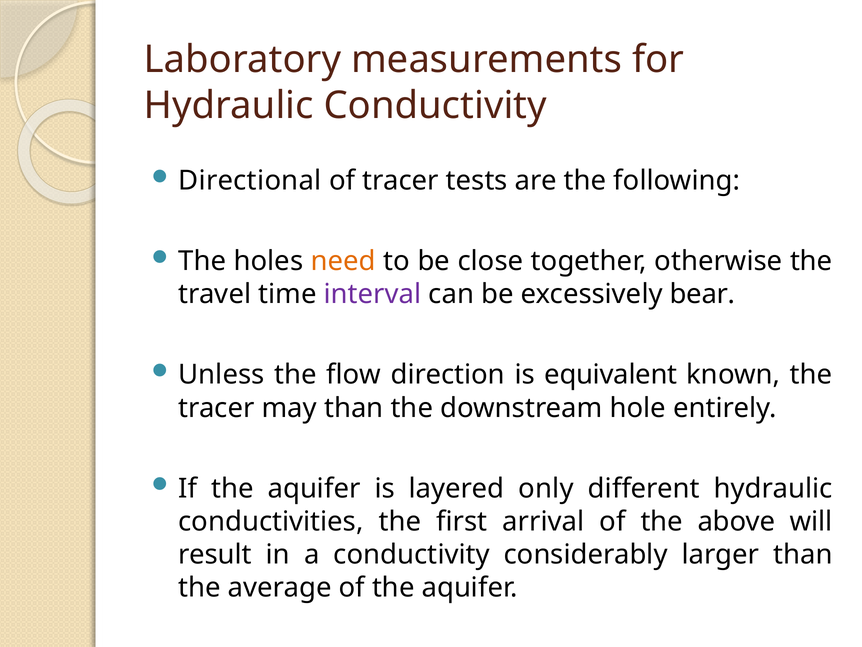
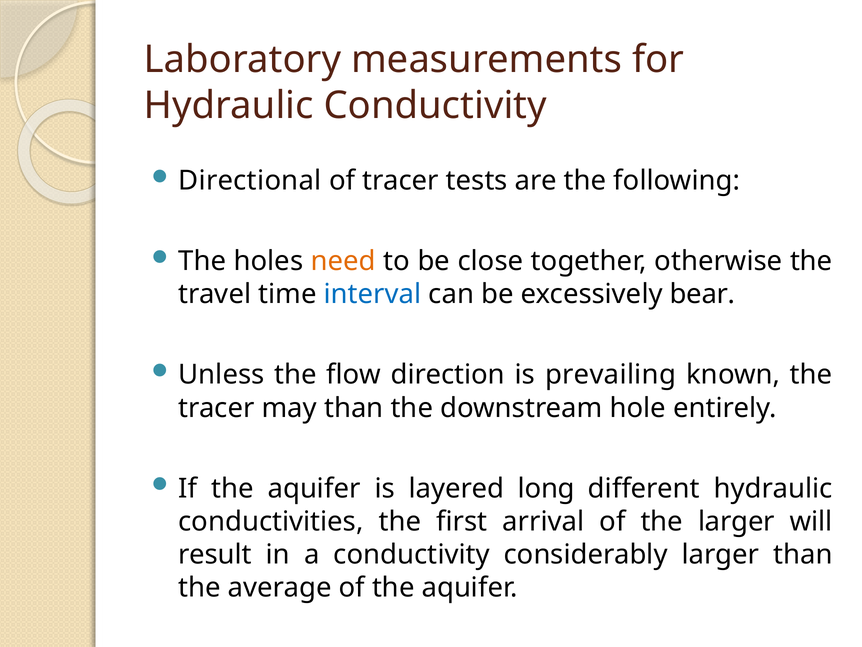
interval colour: purple -> blue
equivalent: equivalent -> prevailing
only: only -> long
the above: above -> larger
